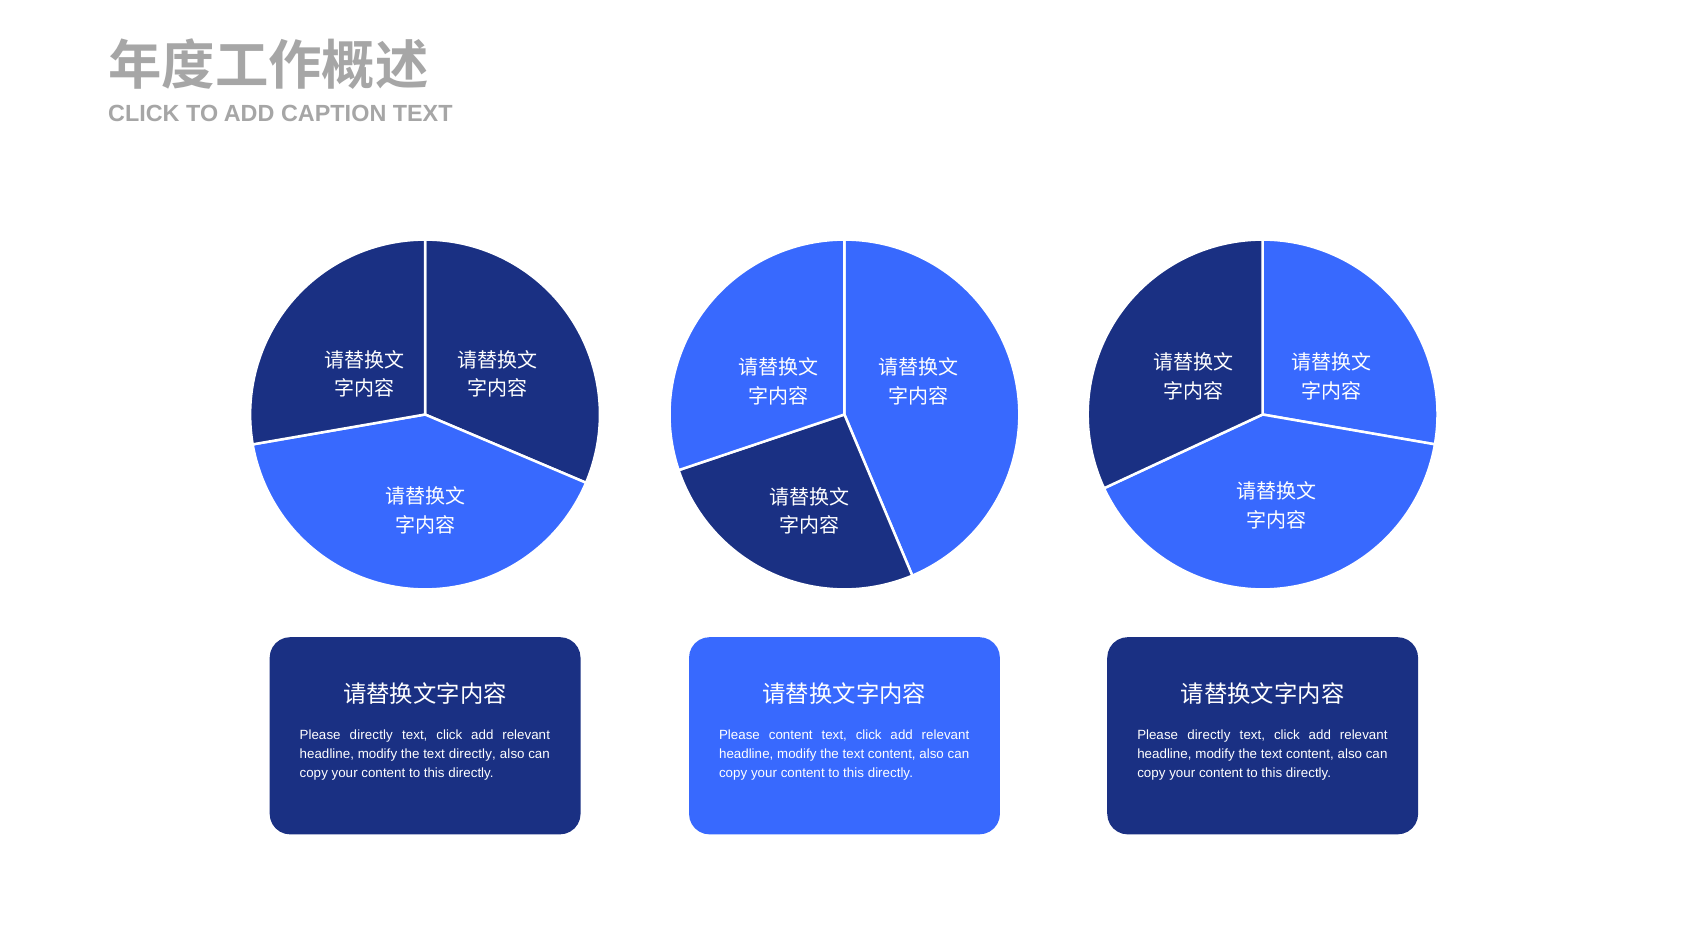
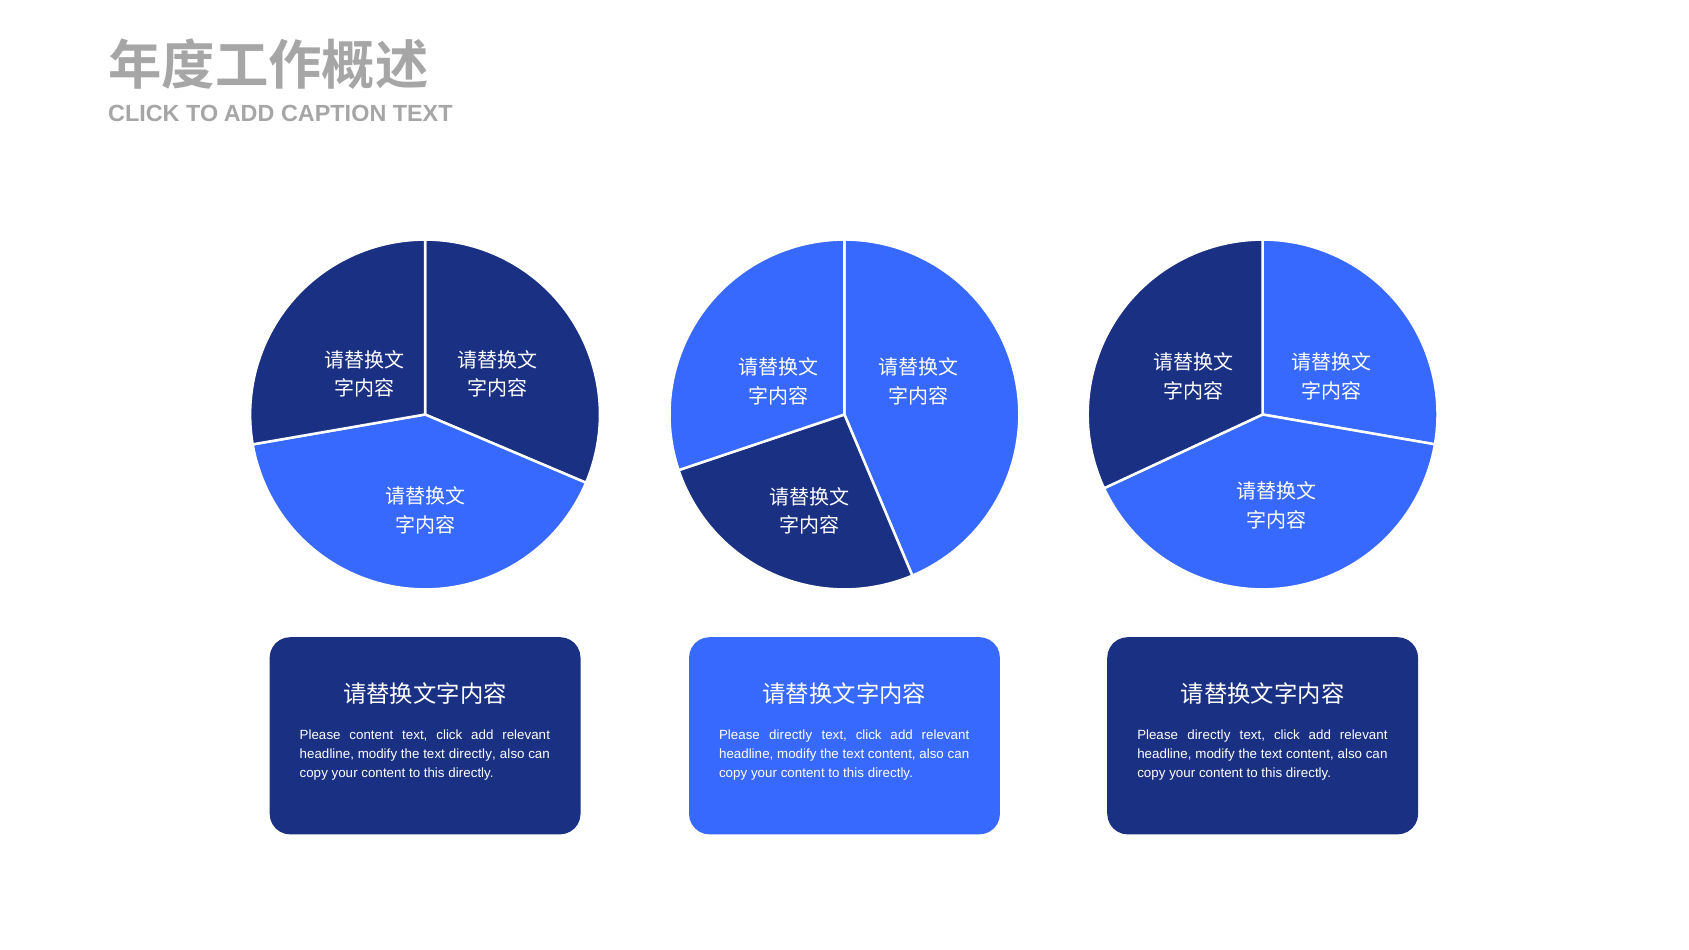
directly at (371, 735): directly -> content
content at (791, 735): content -> directly
